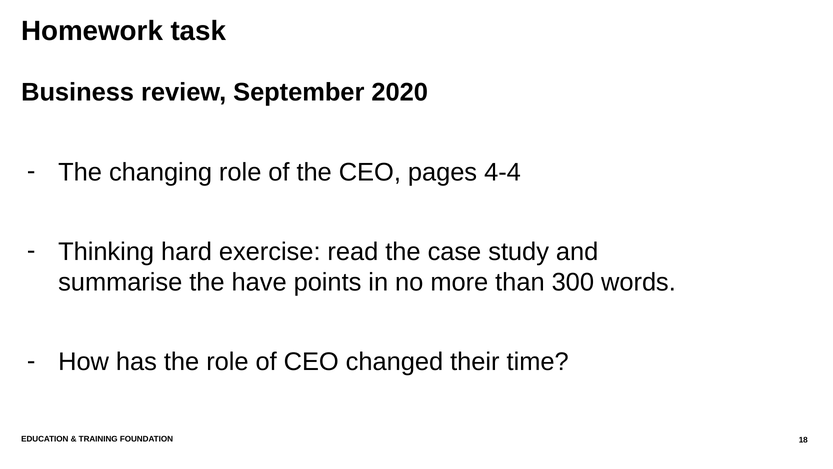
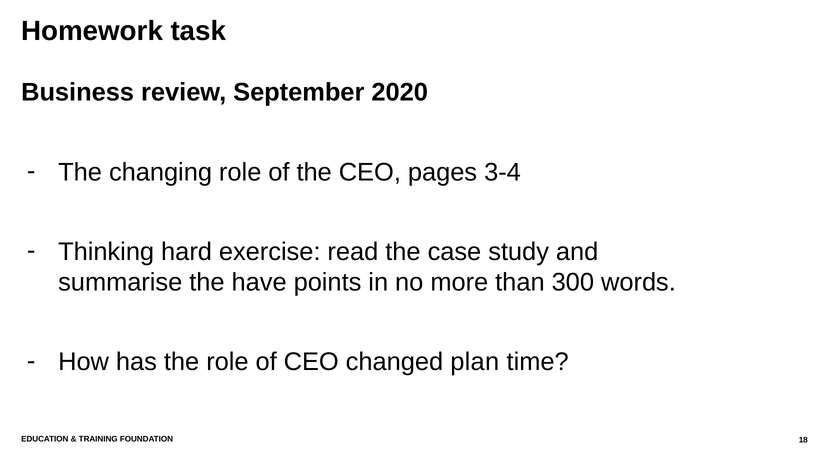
4-4: 4-4 -> 3-4
their: their -> plan
